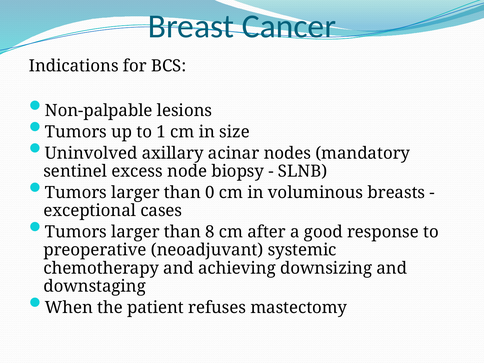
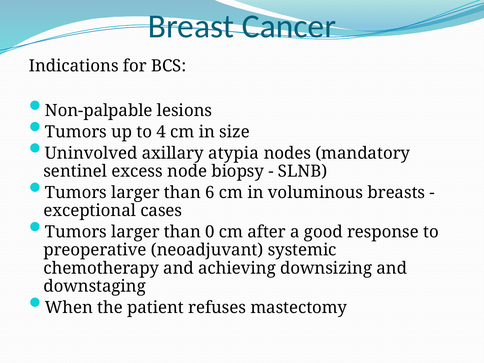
1: 1 -> 4
acinar: acinar -> atypia
0: 0 -> 6
8: 8 -> 0
